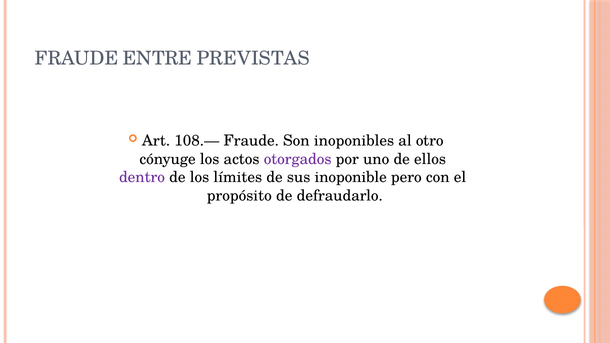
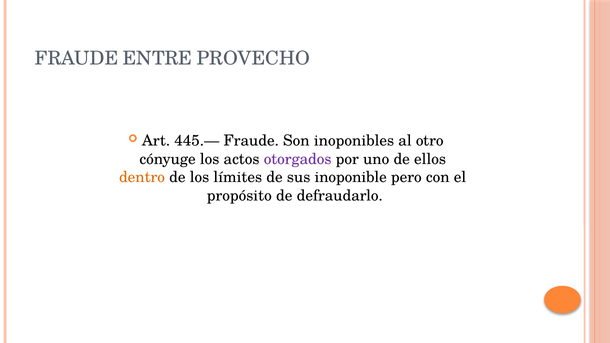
PREVISTAS: PREVISTAS -> PROVECHO
108.—: 108.— -> 445.—
dentro colour: purple -> orange
